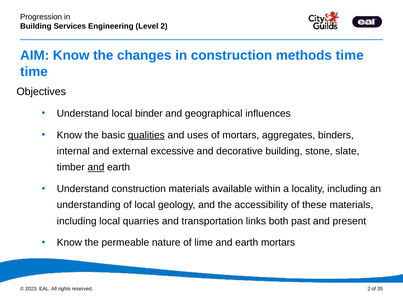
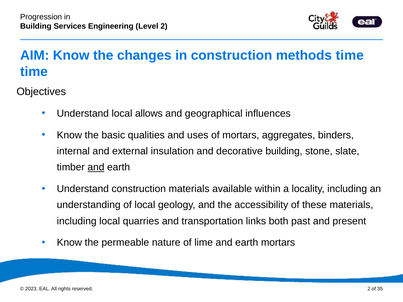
binder: binder -> allows
qualities underline: present -> none
excessive: excessive -> insulation
